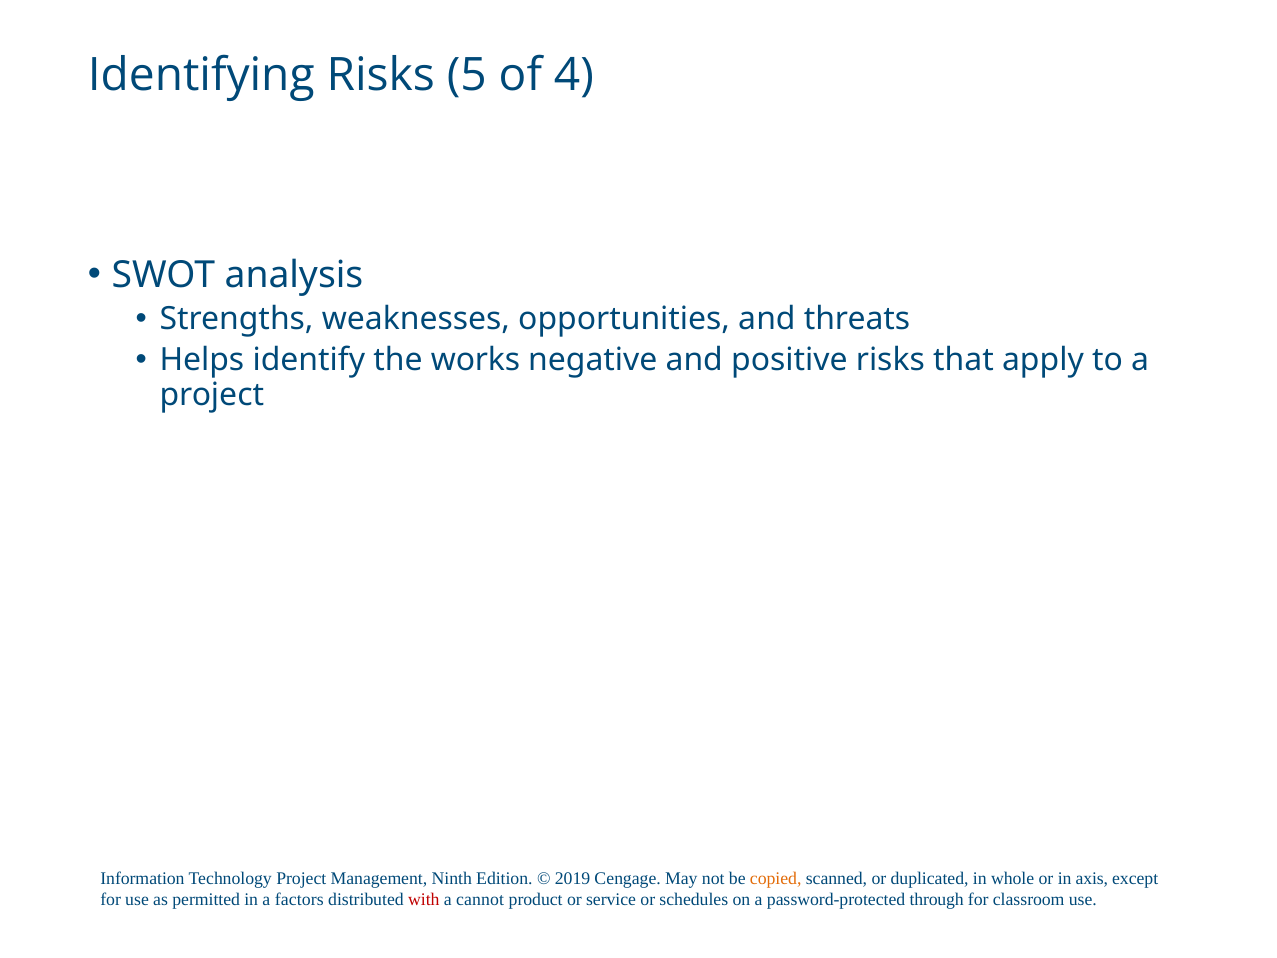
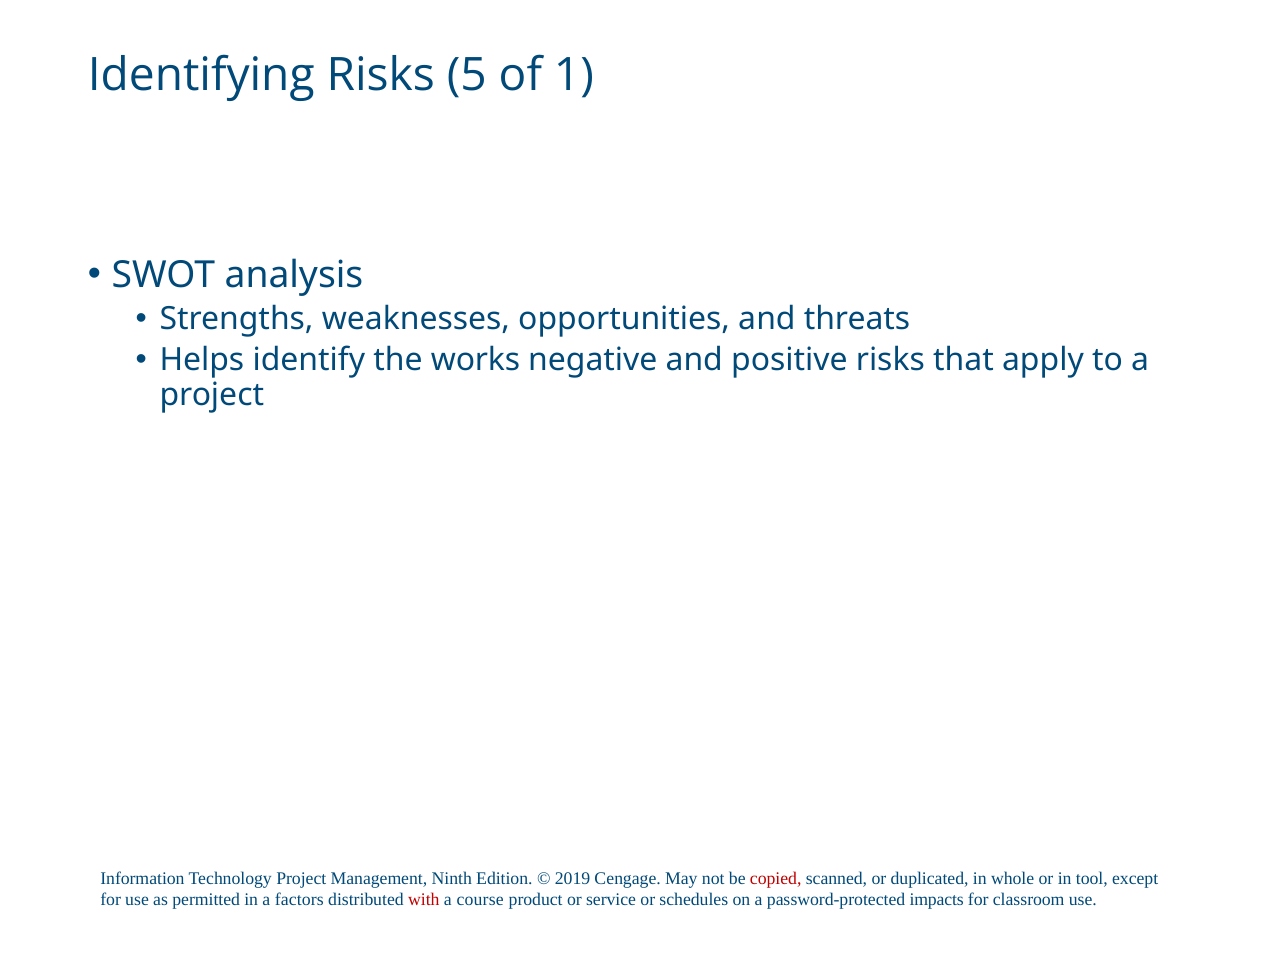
4: 4 -> 1
copied colour: orange -> red
axis: axis -> tool
cannot: cannot -> course
through: through -> impacts
